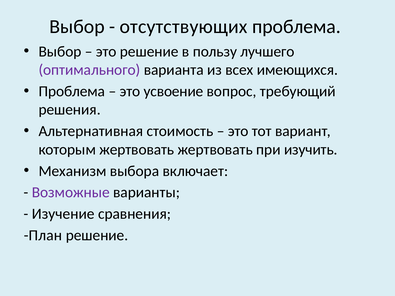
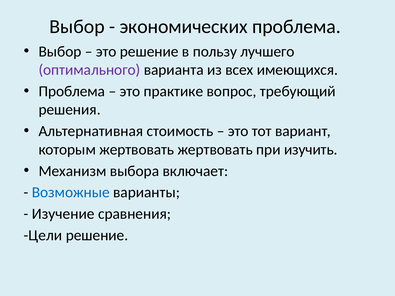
отсутствующих: отсутствующих -> экономических
усвоение: усвоение -> практике
Возможные colour: purple -> blue
План: План -> Цели
